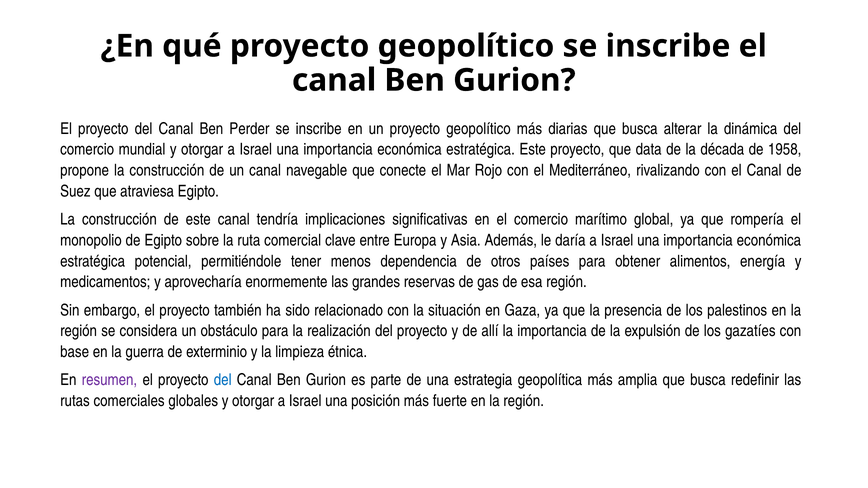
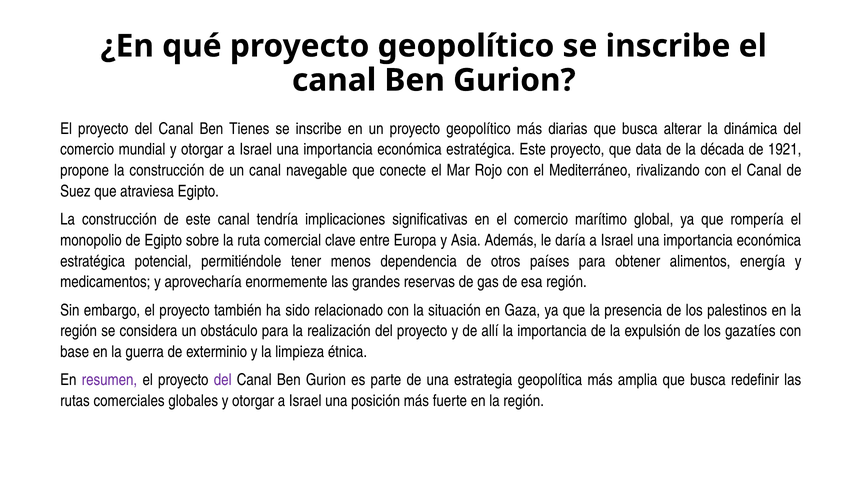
Perder: Perder -> Tienes
1958: 1958 -> 1921
del at (223, 380) colour: blue -> purple
